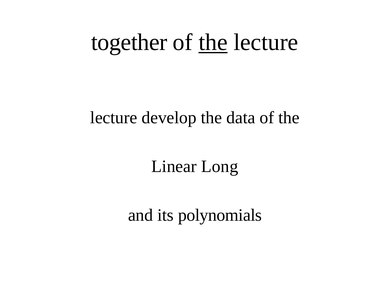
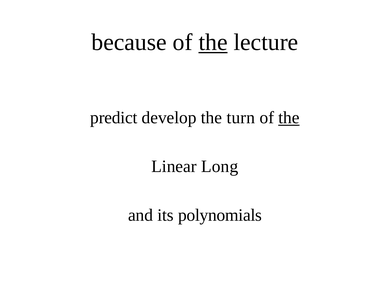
together: together -> because
lecture at (114, 118): lecture -> predict
data: data -> turn
the at (289, 118) underline: none -> present
